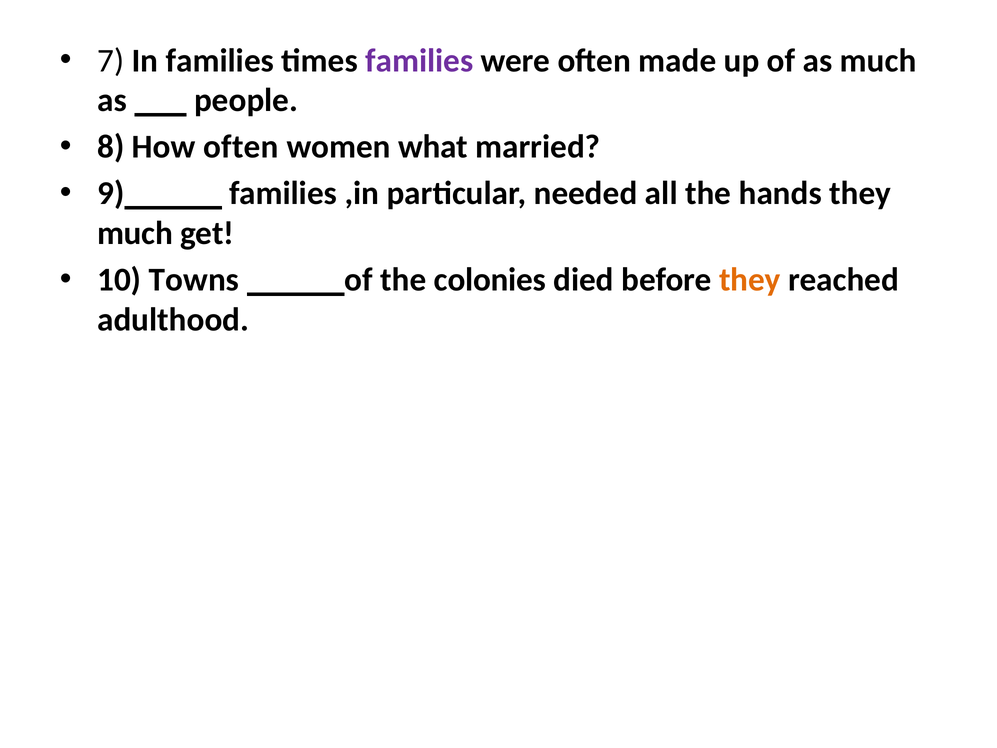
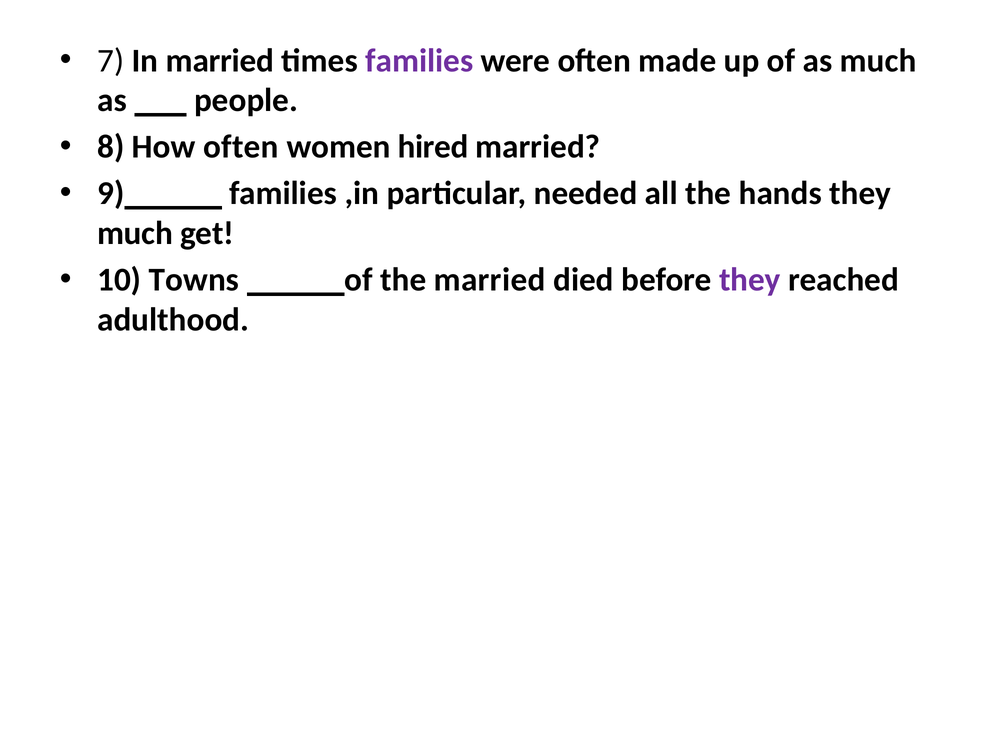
In families: families -> married
what: what -> hired
the colonies: colonies -> married
they at (750, 280) colour: orange -> purple
